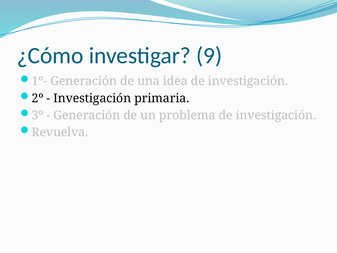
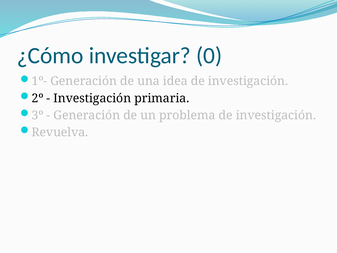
9: 9 -> 0
